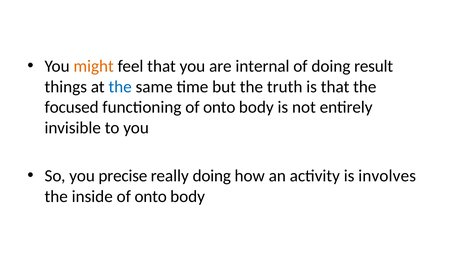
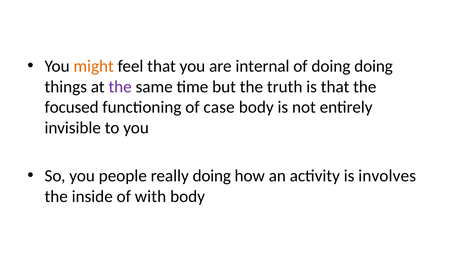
doing result: result -> doing
the at (120, 87) colour: blue -> purple
functioning of onto: onto -> case
precise: precise -> people
inside of onto: onto -> with
